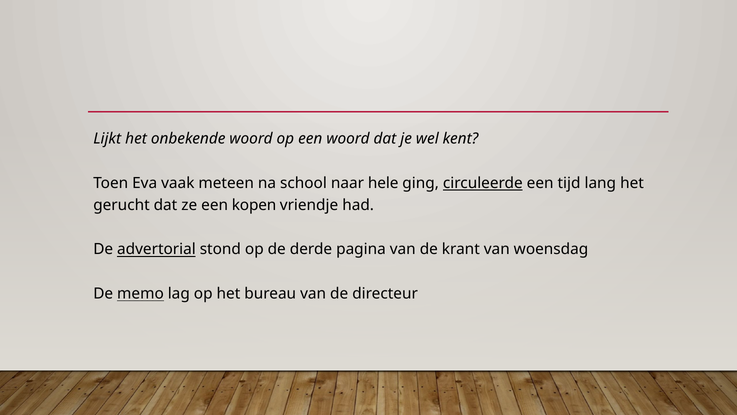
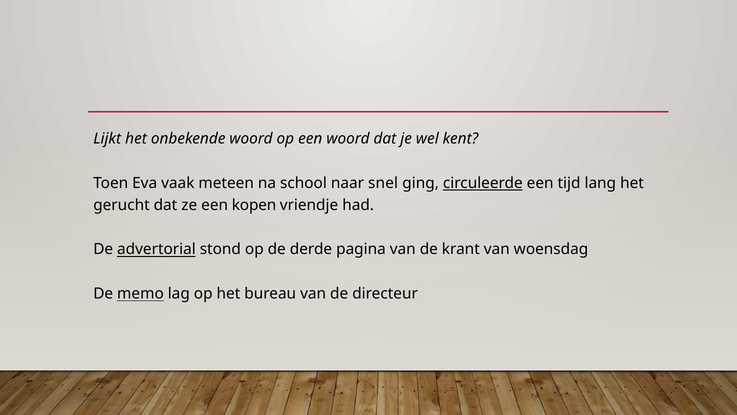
hele: hele -> snel
